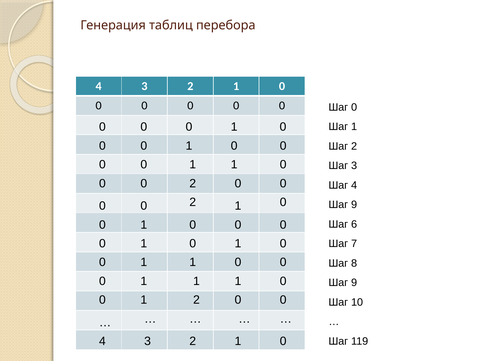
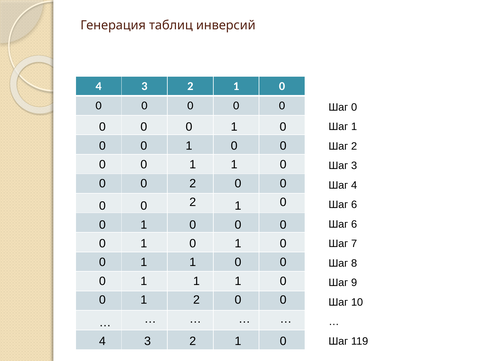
перебора: перебора -> инверсий
9 at (354, 205): 9 -> 6
